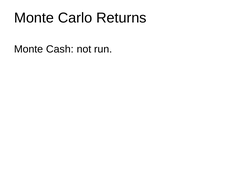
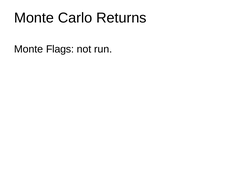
Cash: Cash -> Flags
